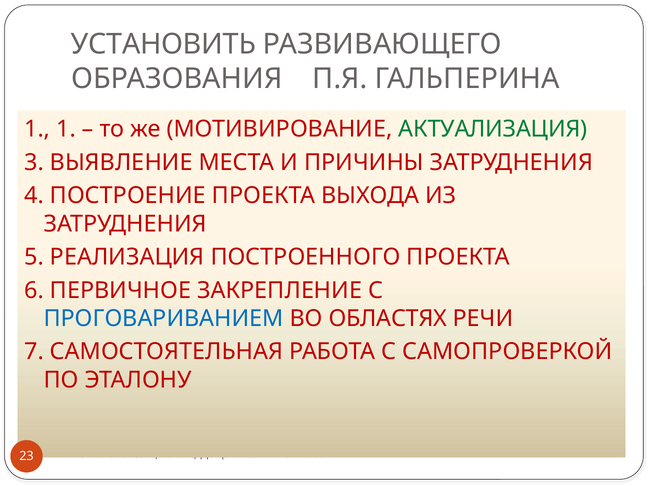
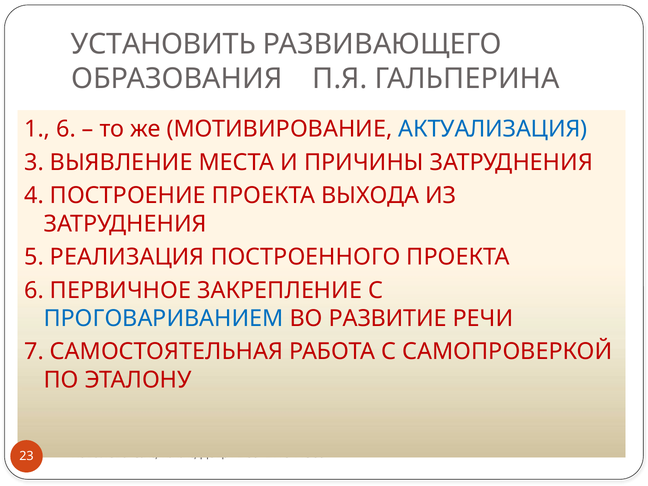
1 1: 1 -> 6
АКТУАЛИЗАЦИЯ colour: green -> blue
ОБЛАСТЯХ: ОБЛАСТЯХ -> РАЗВИТИЕ
